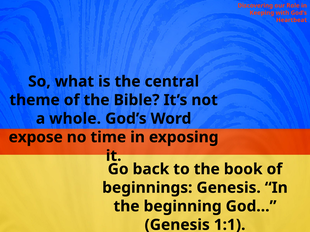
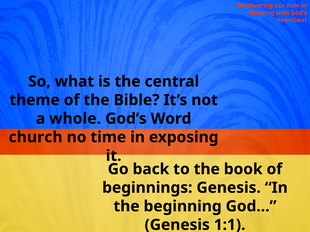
expose: expose -> church
